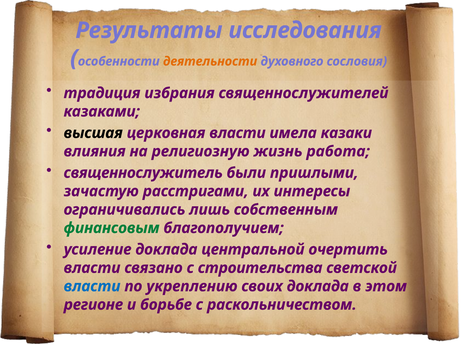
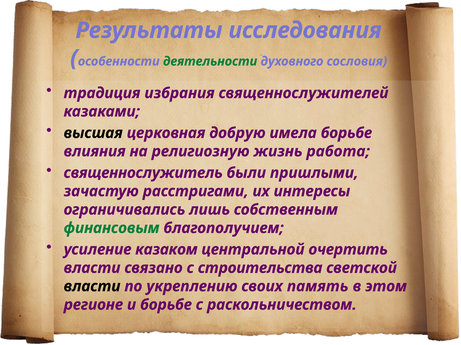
деятельности colour: orange -> green
церковная власти: власти -> добрую
имела казаки: казаки -> борьбе
усиление доклада: доклада -> казаком
власти at (92, 287) colour: blue -> black
своих доклада: доклада -> память
